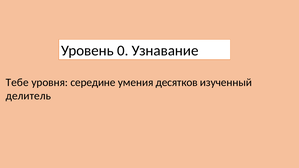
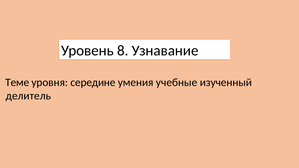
0: 0 -> 8
Тебе: Тебе -> Теме
десятков: десятков -> учебные
